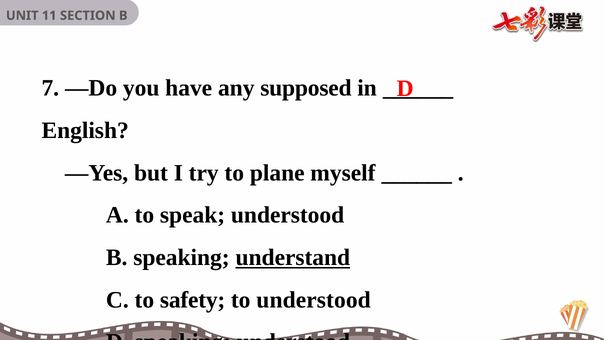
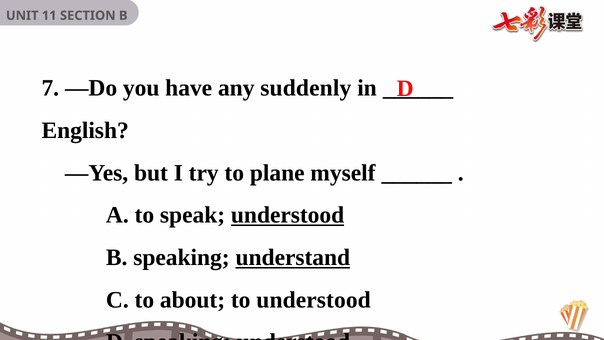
supposed: supposed -> suddenly
understood at (288, 215) underline: none -> present
safety: safety -> about
